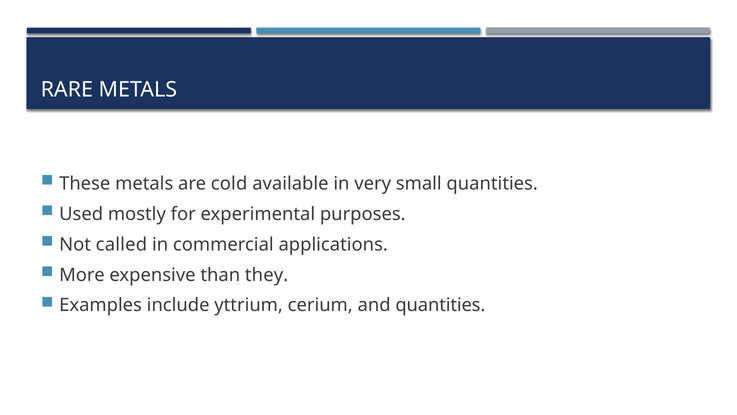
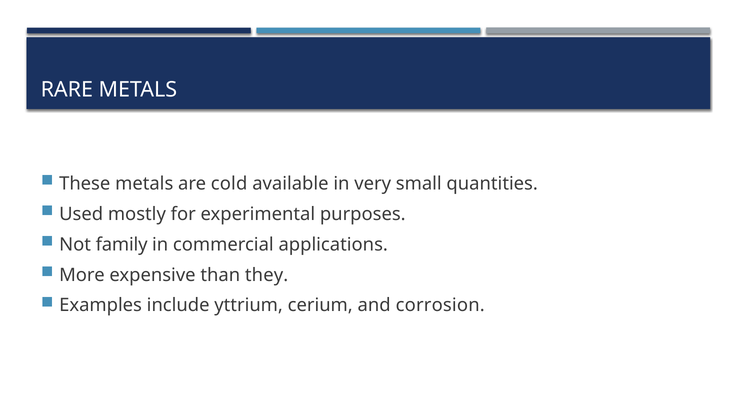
called: called -> family
and quantities: quantities -> corrosion
